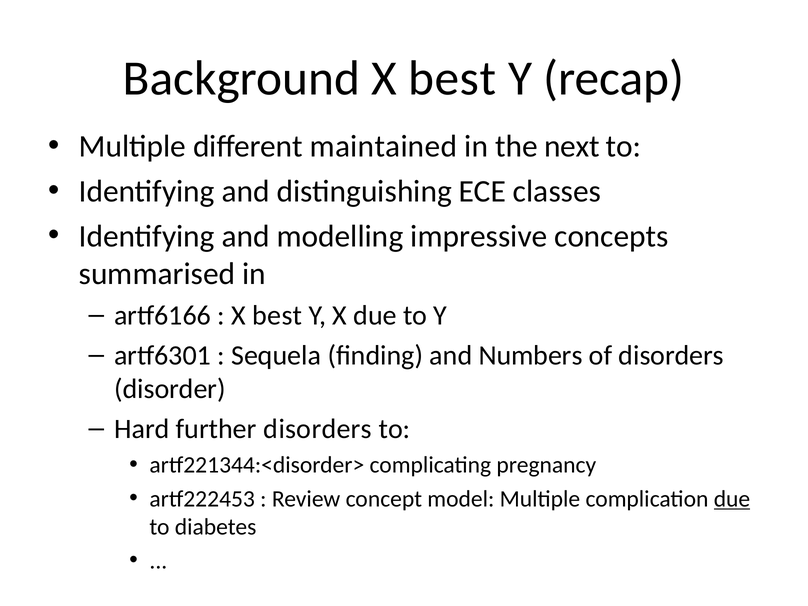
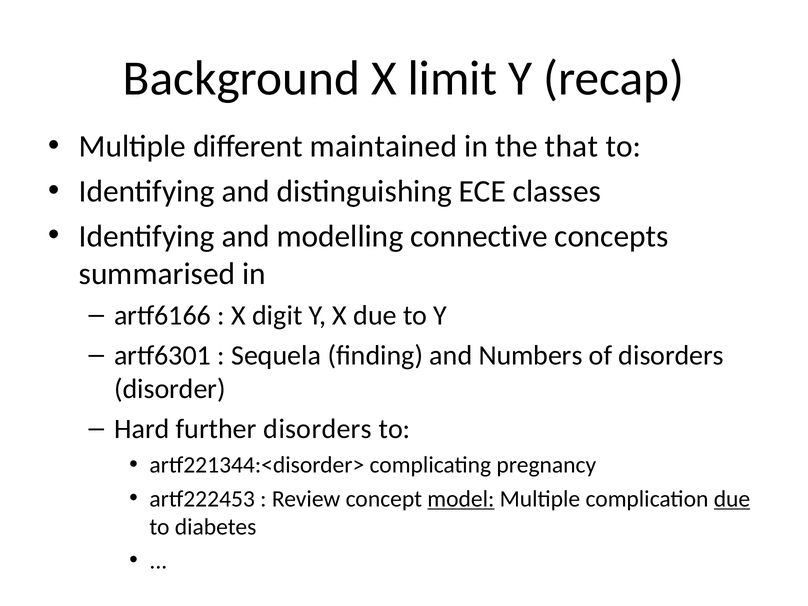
Background X best: best -> limit
next: next -> that
impressive: impressive -> connective
best at (277, 316): best -> digit
model underline: none -> present
